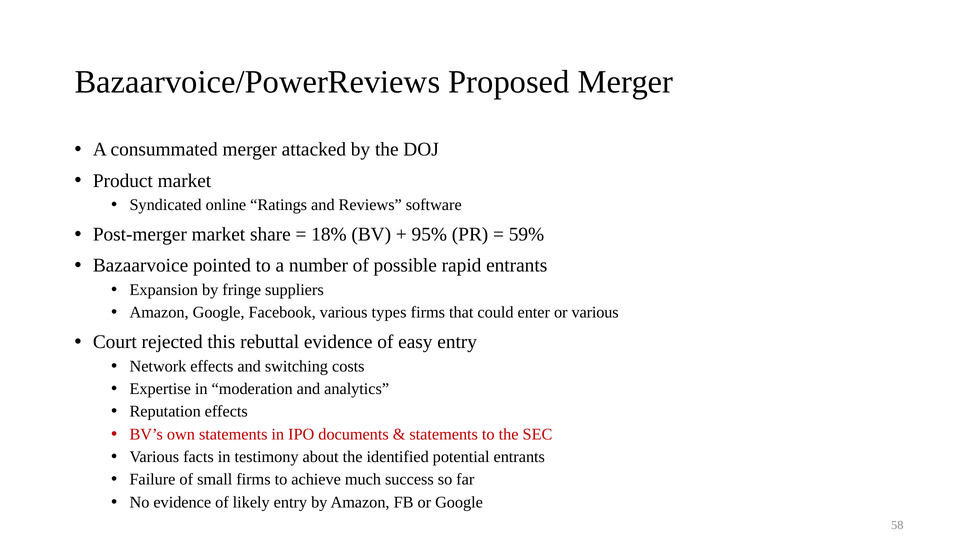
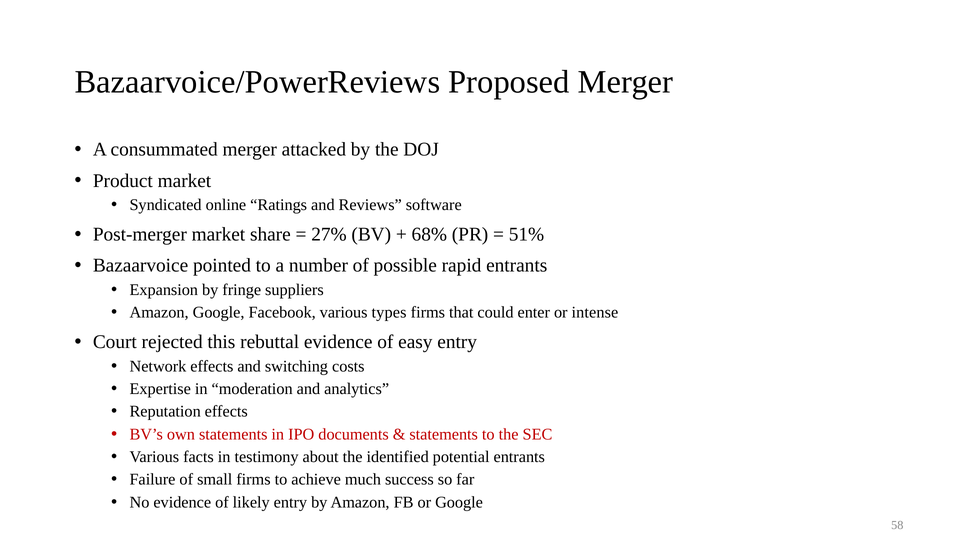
18%: 18% -> 27%
95%: 95% -> 68%
59%: 59% -> 51%
or various: various -> intense
